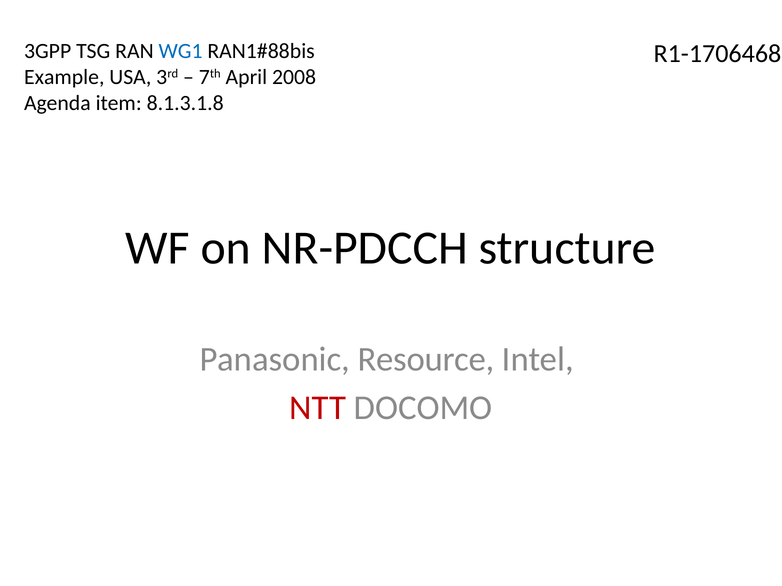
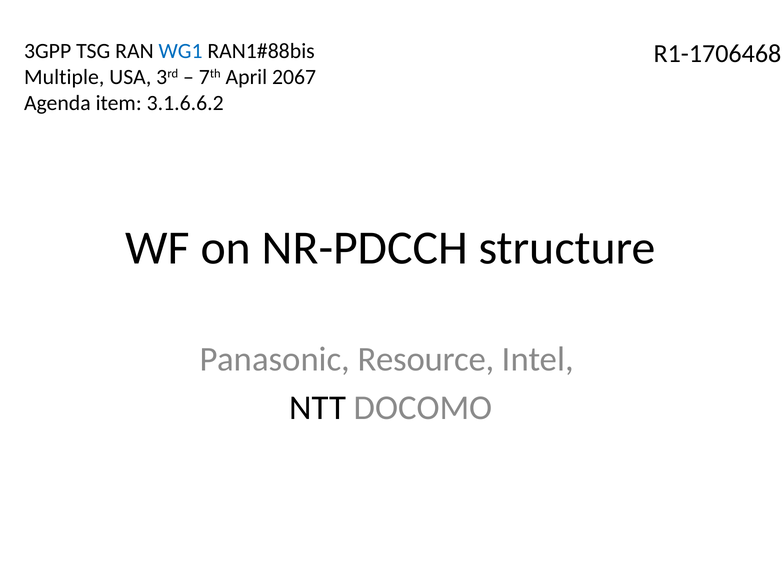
Example: Example -> Multiple
2008: 2008 -> 2067
8.1.3.1.8: 8.1.3.1.8 -> 3.1.6.6.2
NTT colour: red -> black
